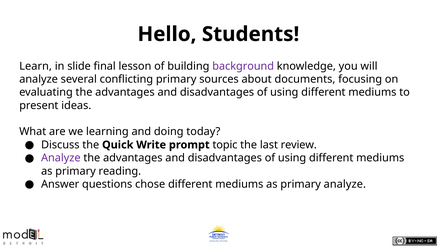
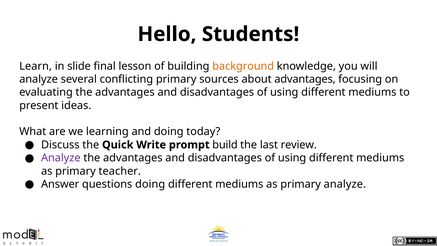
background colour: purple -> orange
about documents: documents -> advantages
topic: topic -> build
reading: reading -> teacher
questions chose: chose -> doing
